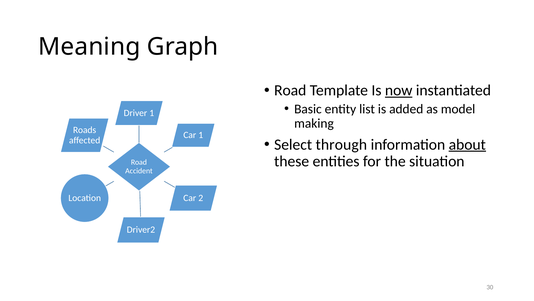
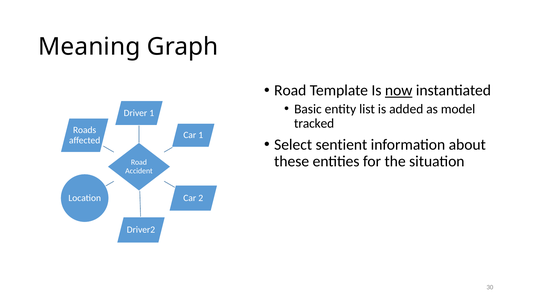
making: making -> tracked
through: through -> sentient
about underline: present -> none
